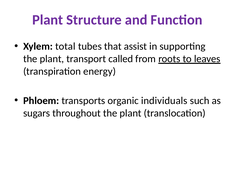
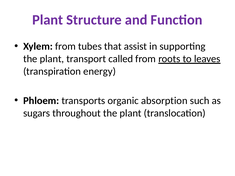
Xylem total: total -> from
individuals: individuals -> absorption
